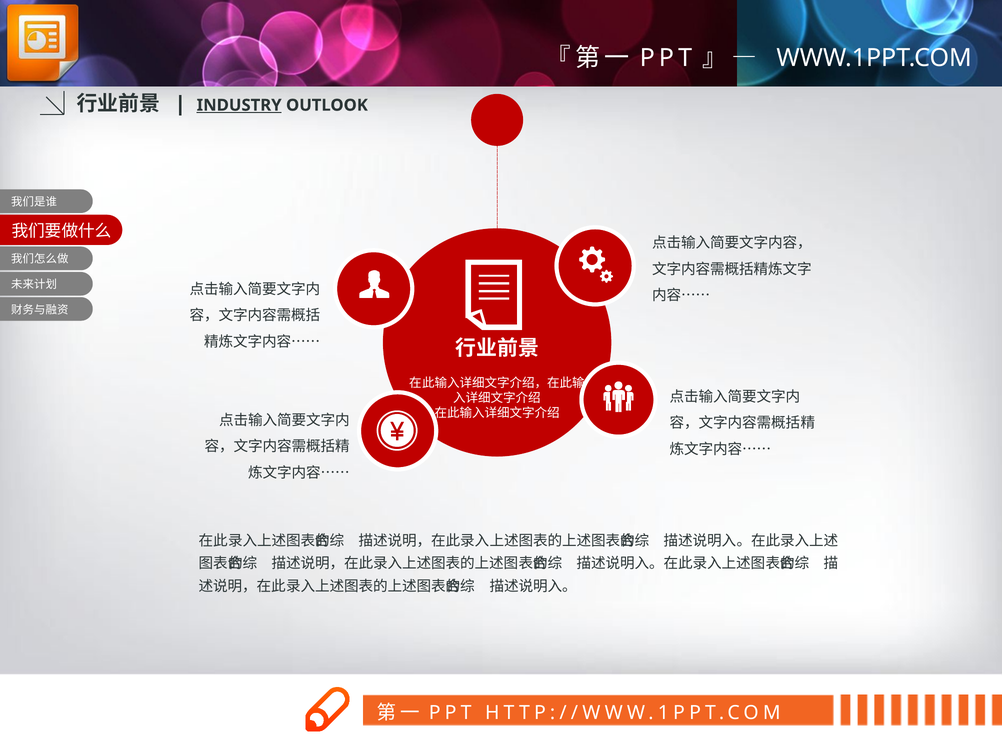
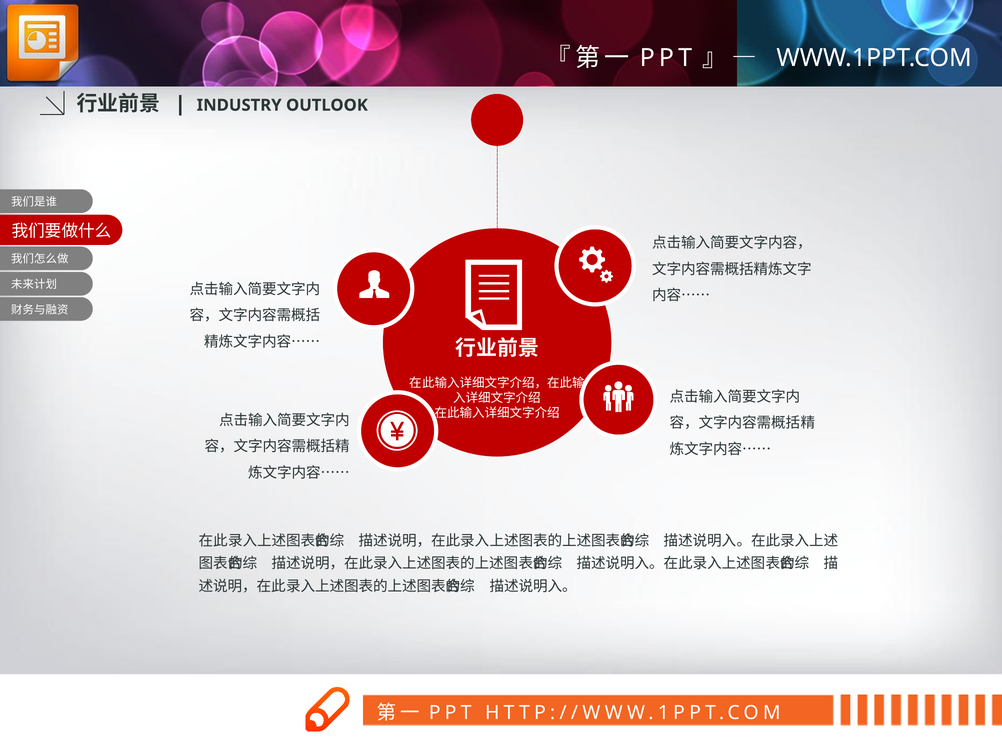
INDUSTRY underline: present -> none
